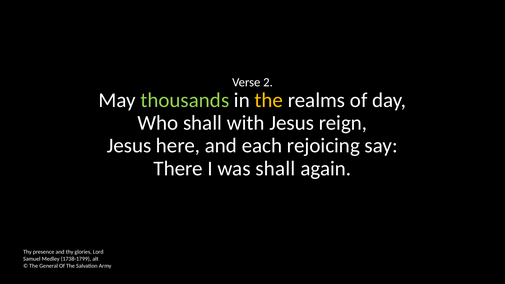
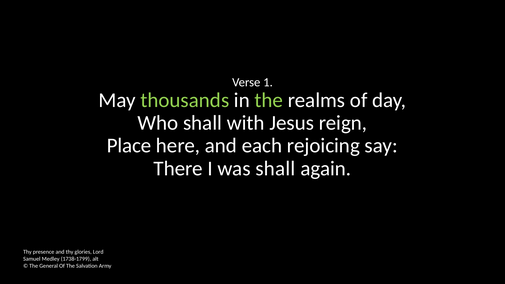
2: 2 -> 1
the at (269, 100) colour: yellow -> light green
Jesus at (129, 146): Jesus -> Place
